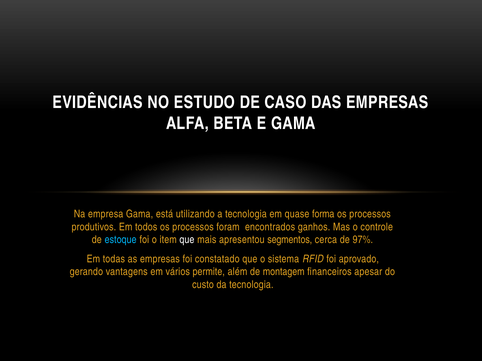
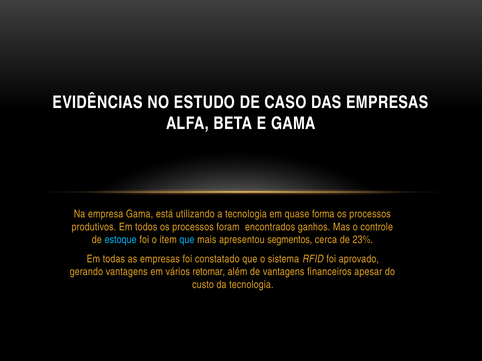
que at (187, 240) colour: white -> light blue
97%: 97% -> 23%
permite: permite -> retornar
de montagem: montagem -> vantagens
